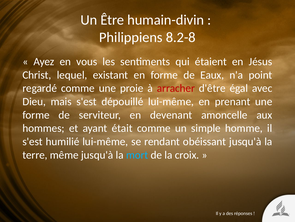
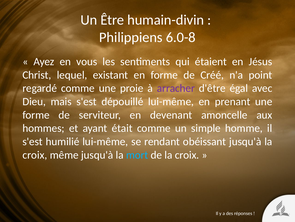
8.2-8: 8.2-8 -> 6.0-8
Eaux: Eaux -> Créé
arracher colour: red -> purple
terre at (35, 154): terre -> croix
